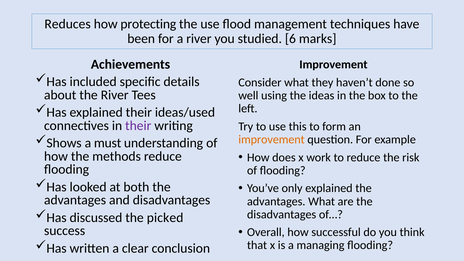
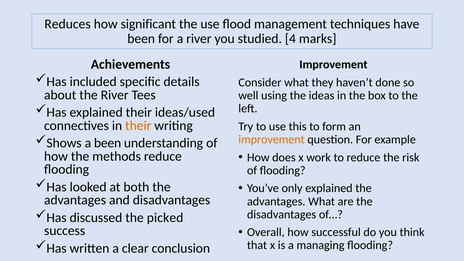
protecting: protecting -> significant
6: 6 -> 4
their at (138, 126) colour: purple -> orange
a must: must -> been
